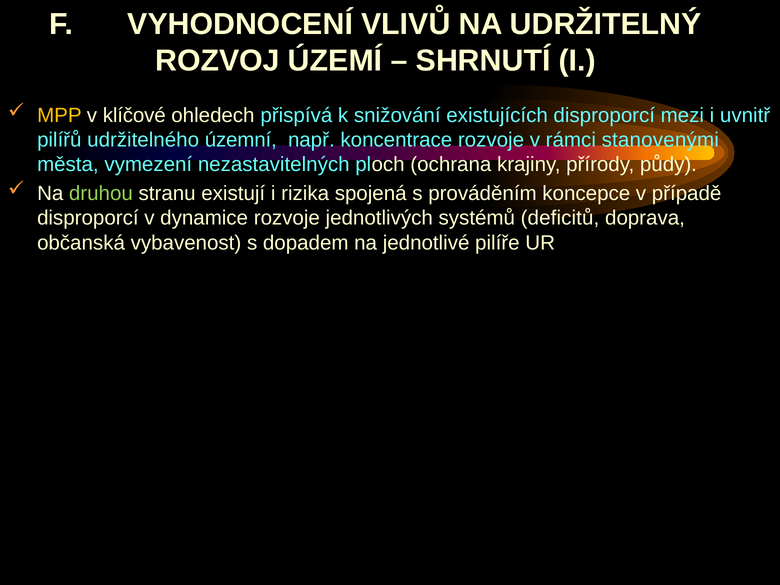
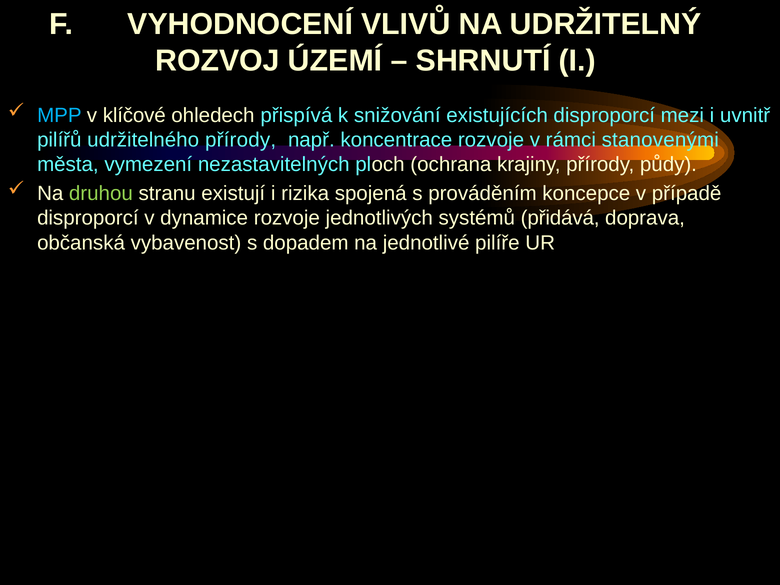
MPP colour: yellow -> light blue
udržitelného územní: územní -> přírody
deficitů: deficitů -> přidává
